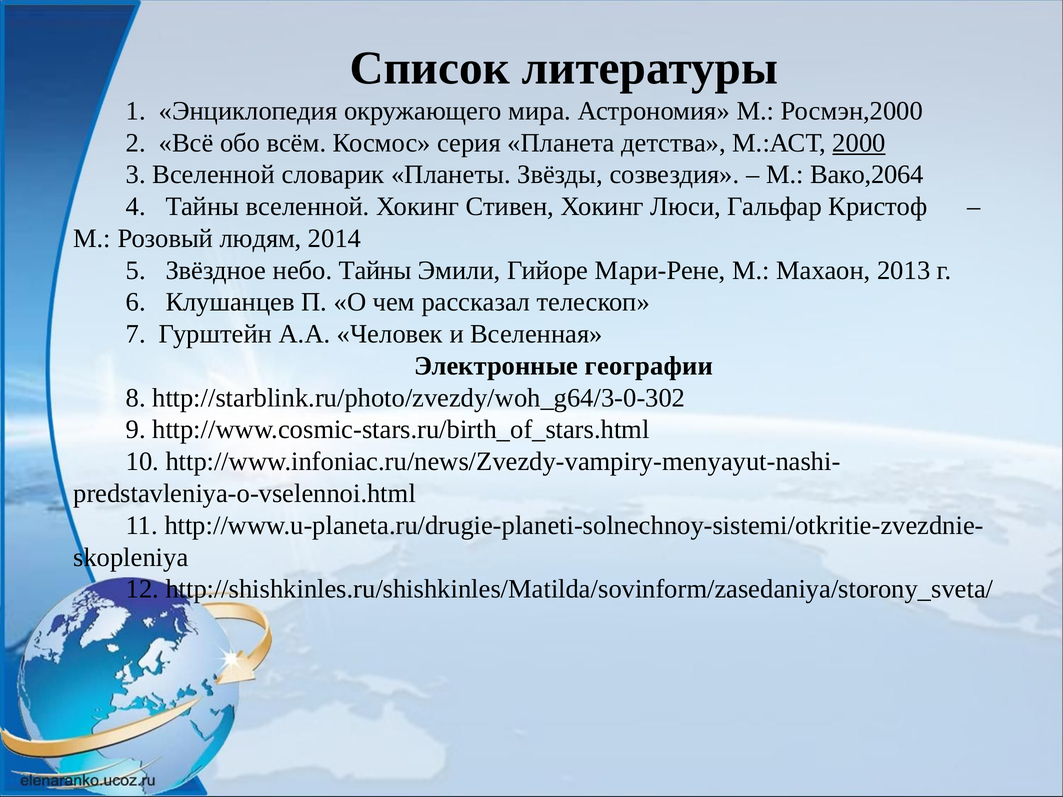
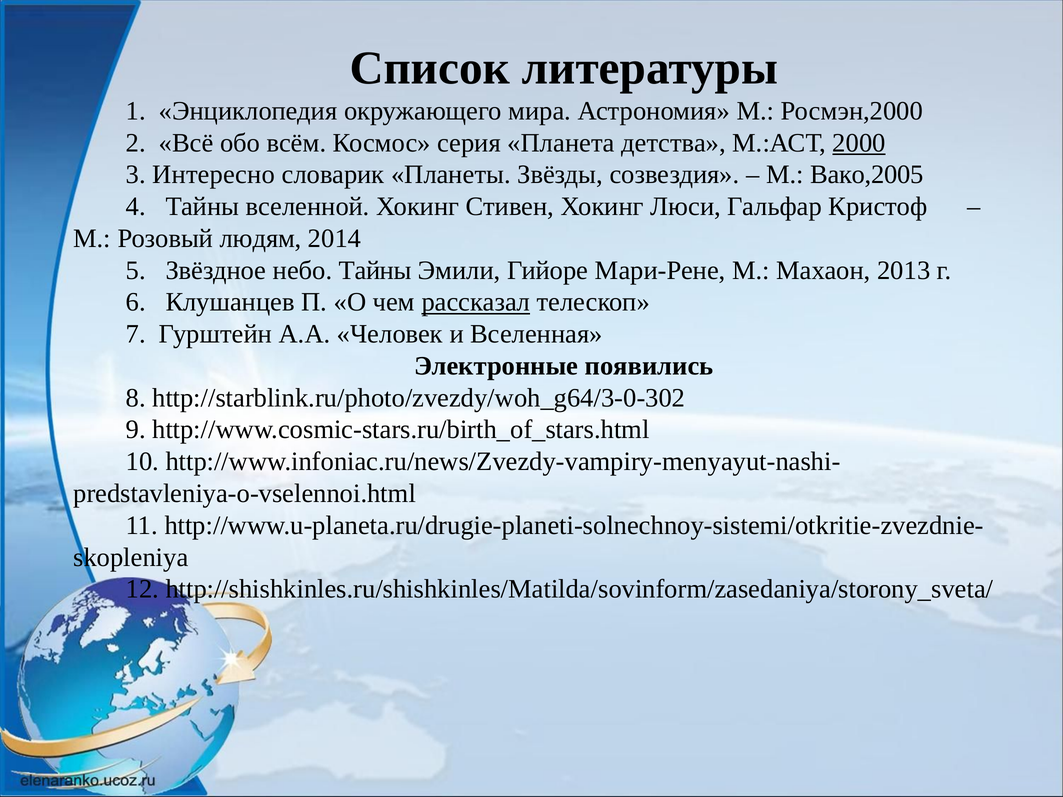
3 Вселенной: Вселенной -> Интересно
Вако,2064: Вако,2064 -> Вако,2005
рассказал underline: none -> present
географии: географии -> появились
